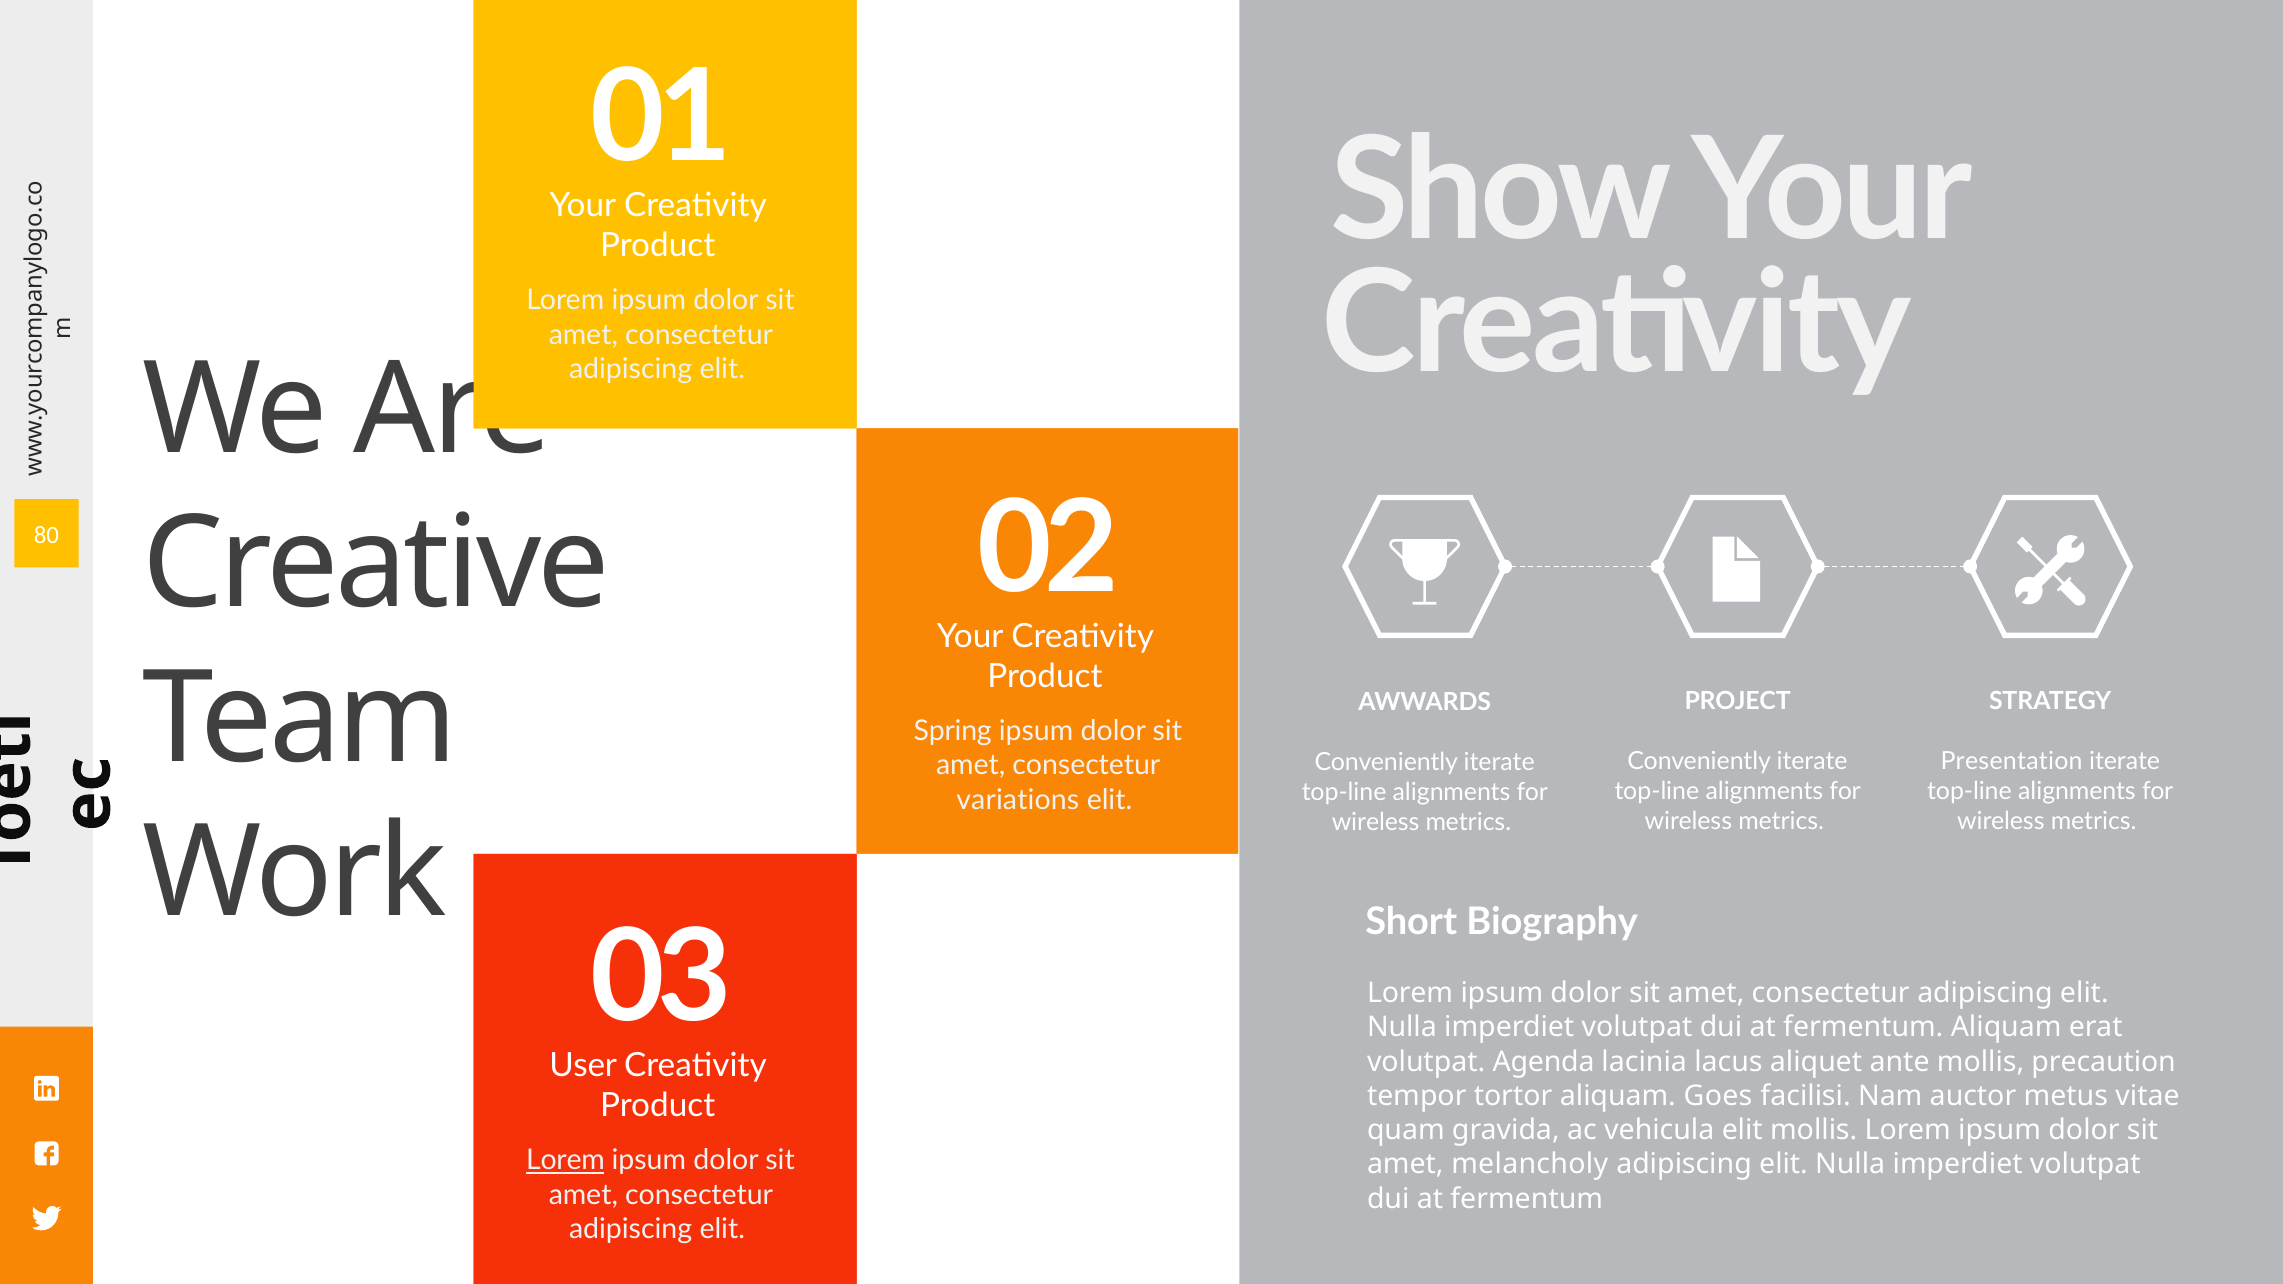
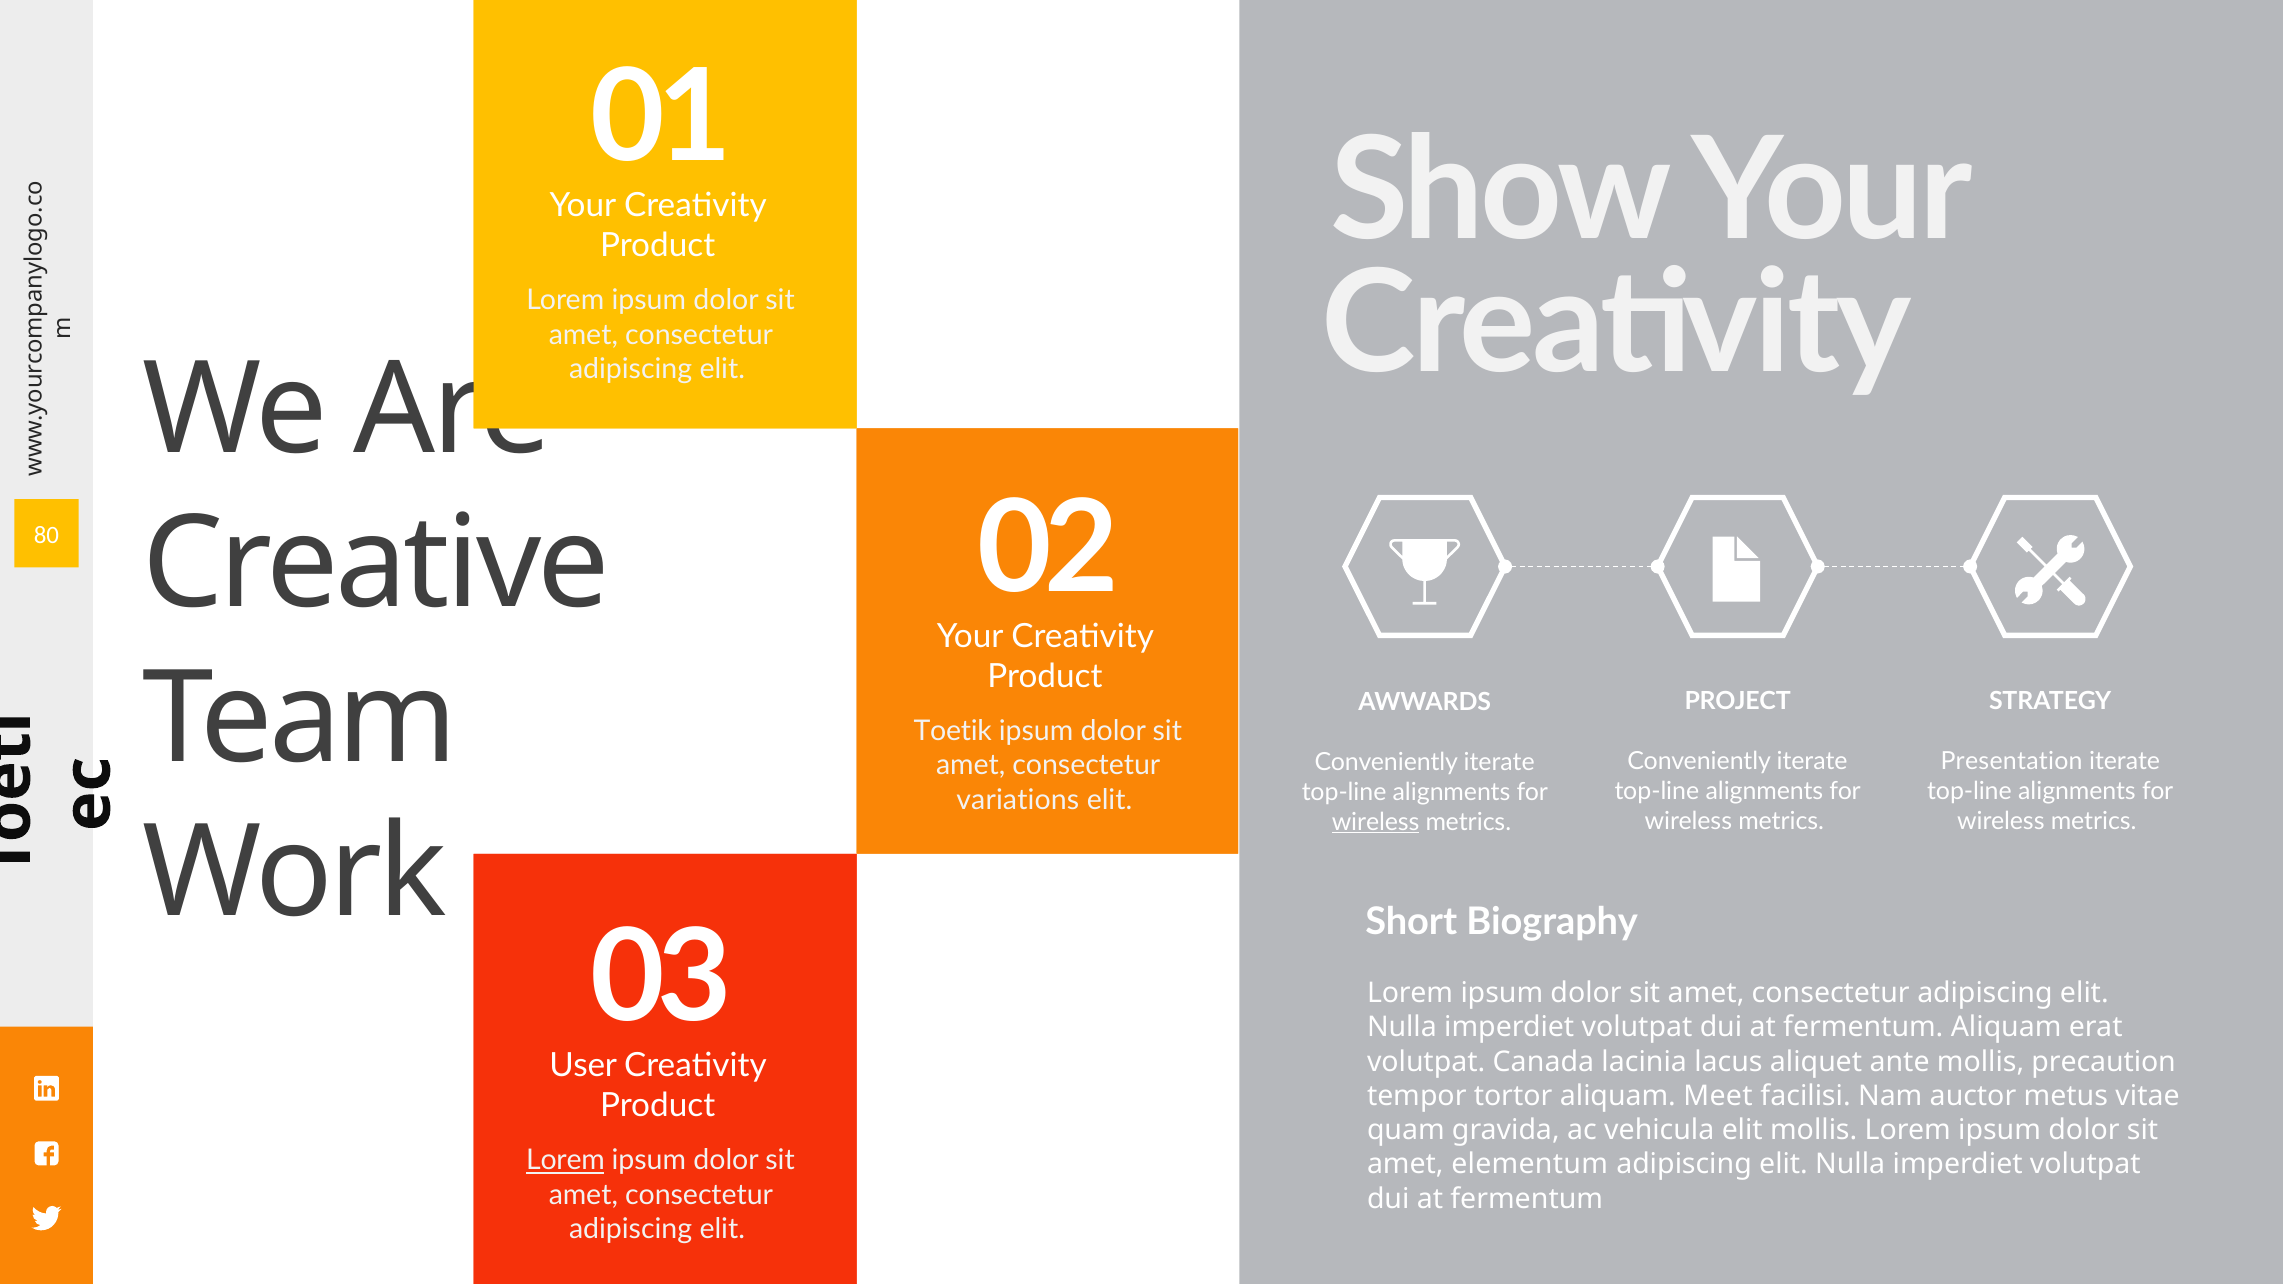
Spring: Spring -> Toetik
wireless at (1376, 822) underline: none -> present
Agenda: Agenda -> Canada
Goes: Goes -> Meet
melancholy: melancholy -> elementum
